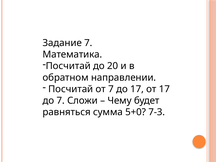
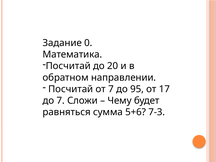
Задание 7: 7 -> 0
до 17: 17 -> 95
5+0: 5+0 -> 5+6
